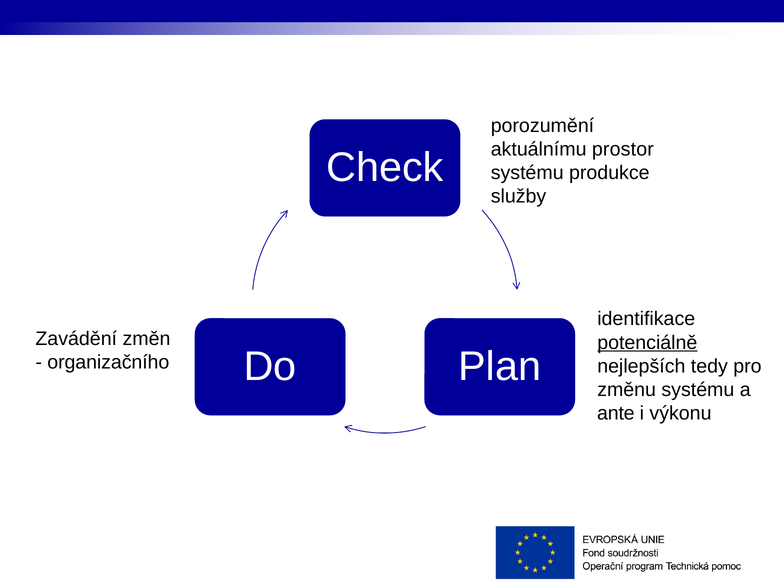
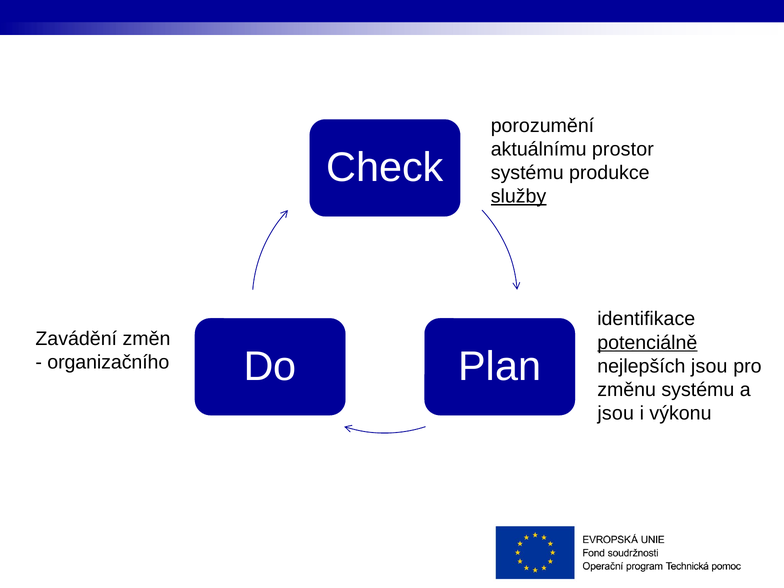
služby underline: none -> present
nejlepších tedy: tedy -> jsou
ante at (616, 413): ante -> jsou
